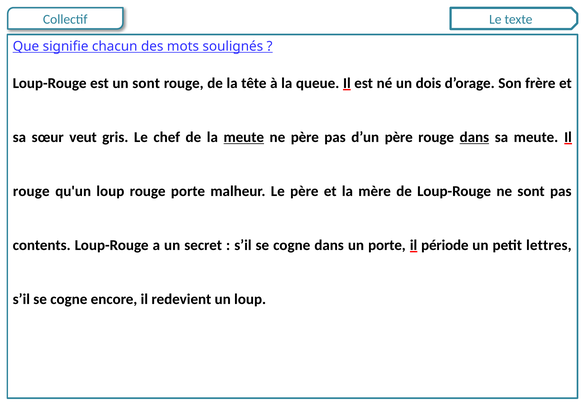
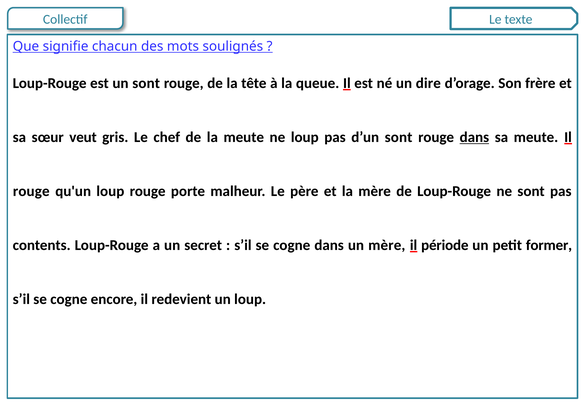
dois: dois -> dire
meute at (244, 137) underline: present -> none
ne père: père -> loup
d’un père: père -> sont
un porte: porte -> mère
lettres: lettres -> former
